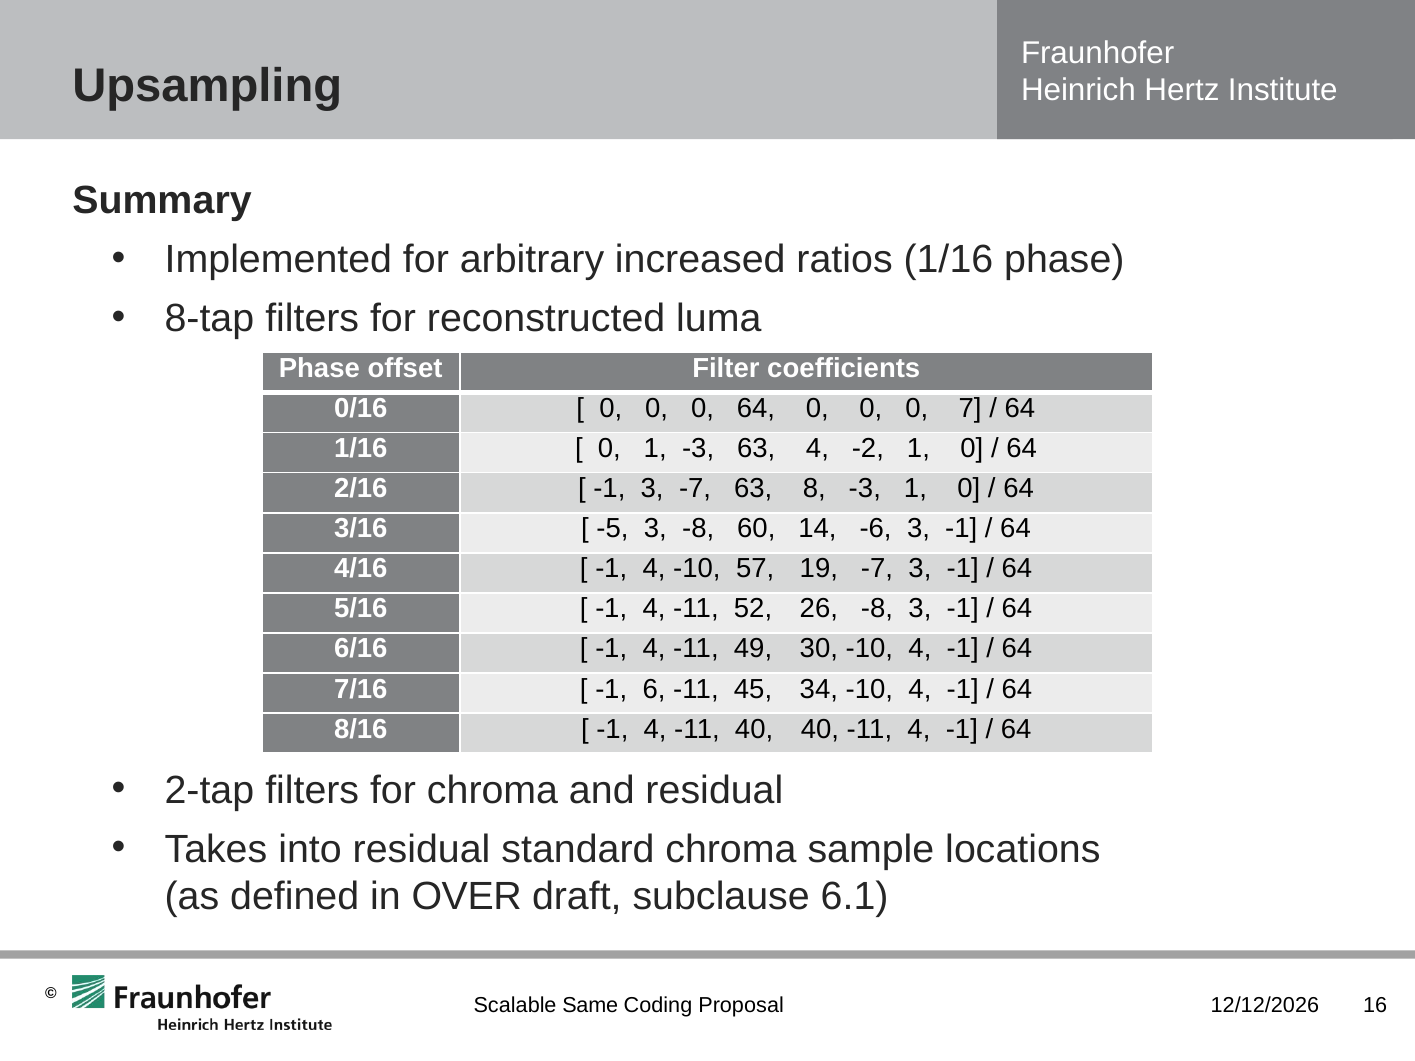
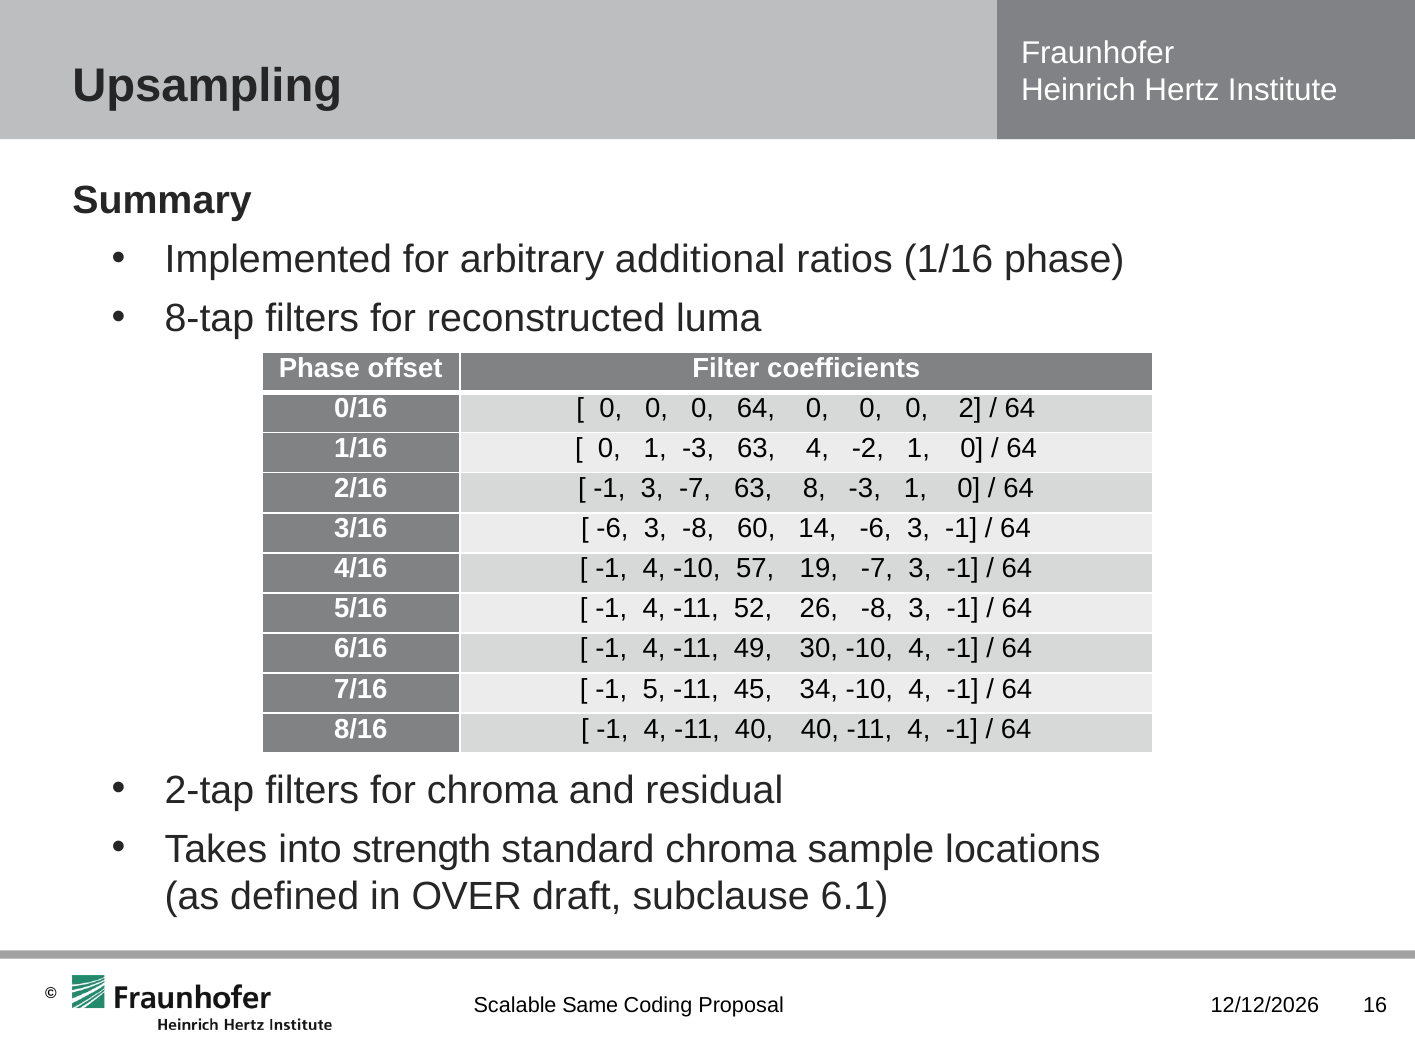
increased: increased -> additional
7: 7 -> 2
-5 at (612, 529): -5 -> -6
6: 6 -> 5
into residual: residual -> strength
